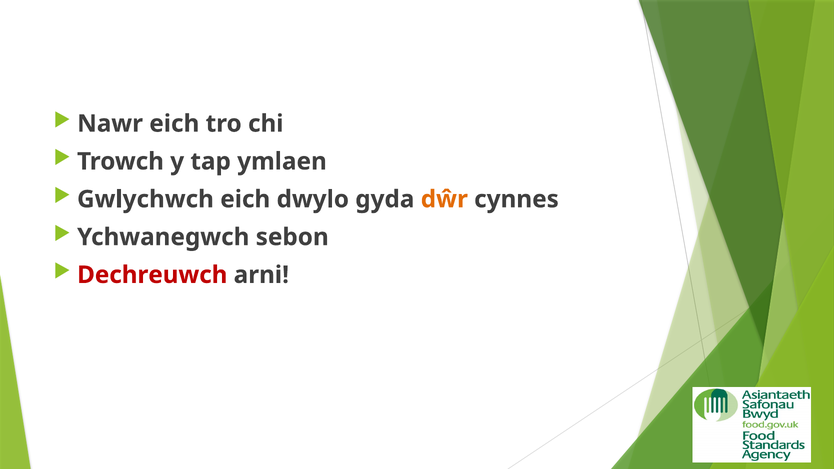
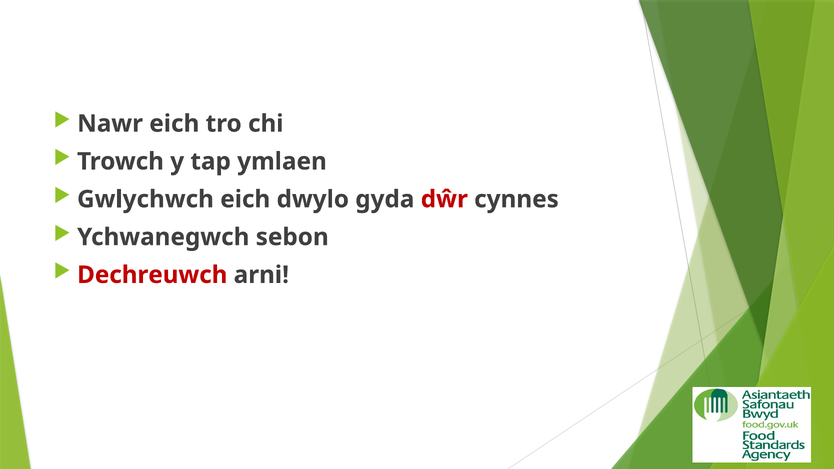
dŵr colour: orange -> red
